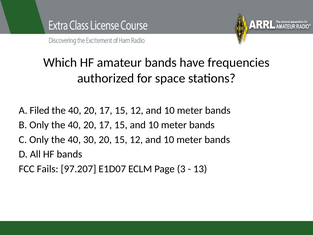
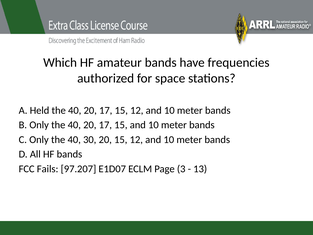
Filed: Filed -> Held
